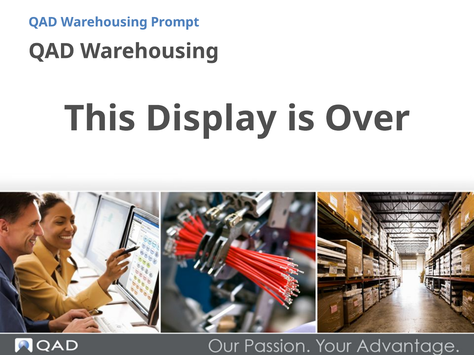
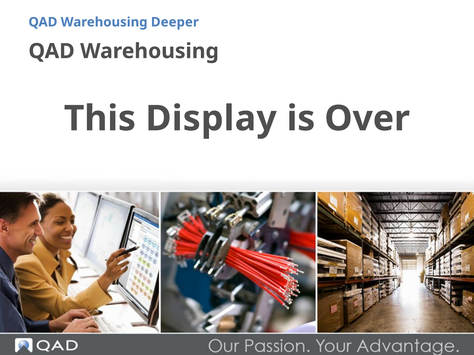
Prompt: Prompt -> Deeper
